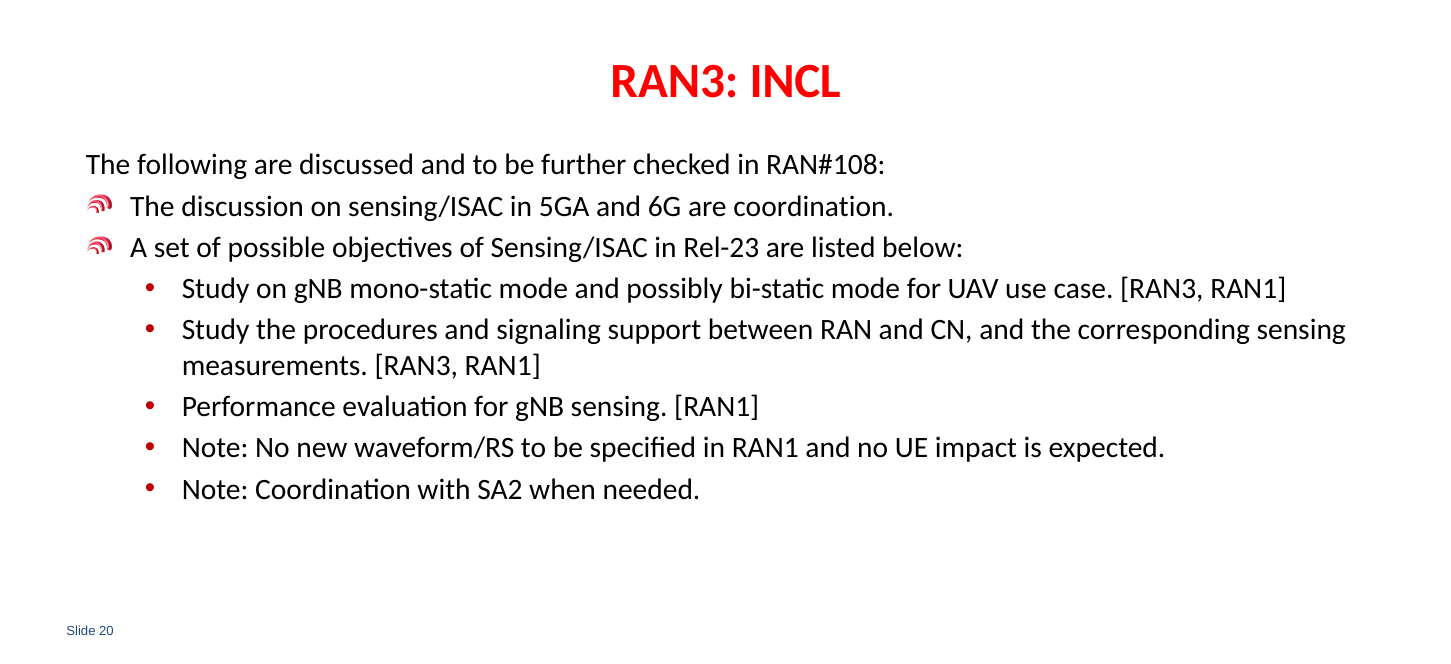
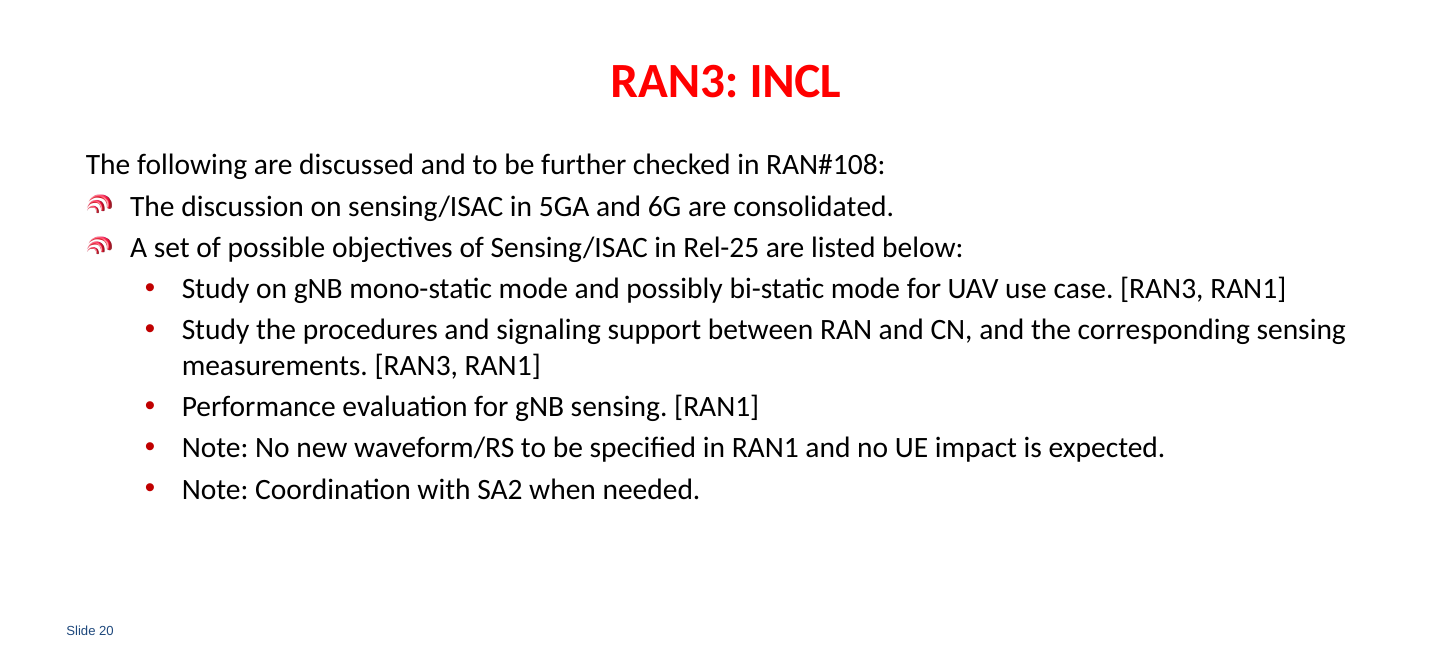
are coordination: coordination -> consolidated
Rel-23: Rel-23 -> Rel-25
